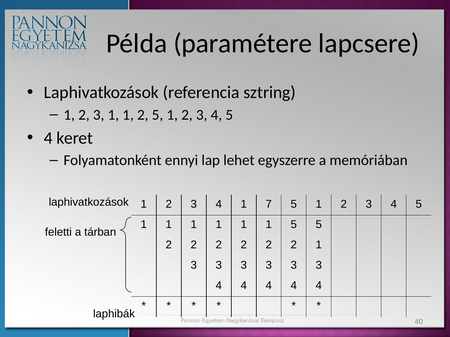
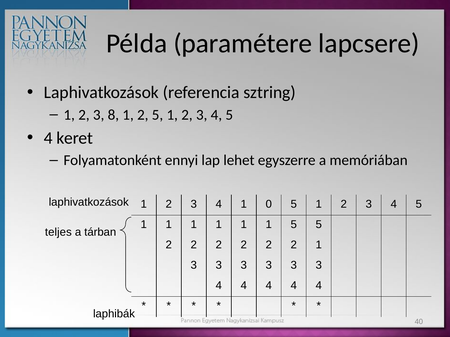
3 1: 1 -> 8
7: 7 -> 0
feletti: feletti -> teljes
